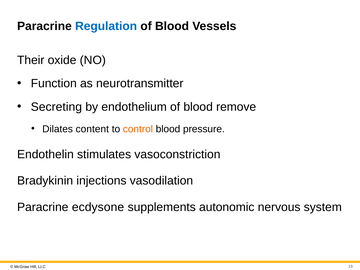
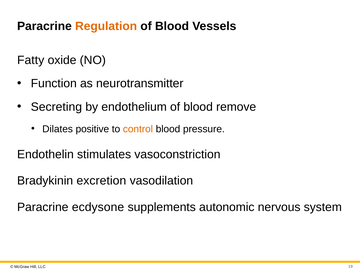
Regulation colour: blue -> orange
Their: Their -> Fatty
content: content -> positive
injections: injections -> excretion
